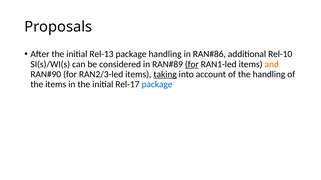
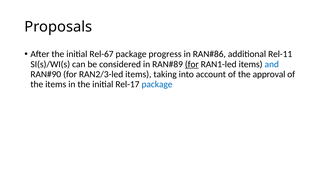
Rel-13: Rel-13 -> Rel-67
package handling: handling -> progress
Rel-10: Rel-10 -> Rel-11
and colour: orange -> blue
taking underline: present -> none
the handling: handling -> approval
